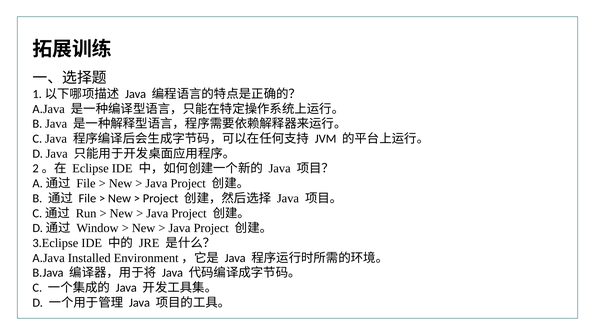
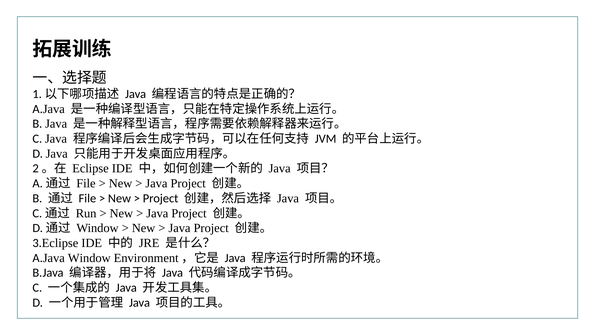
A.Java Installed: Installed -> Window
